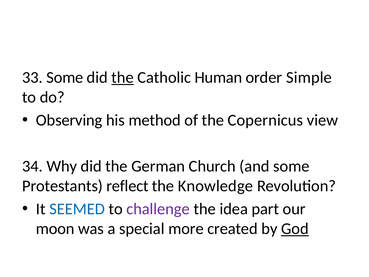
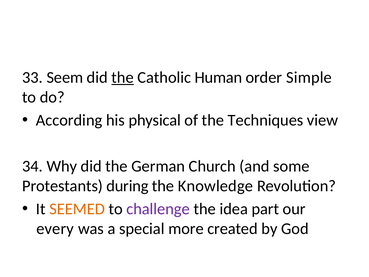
33 Some: Some -> Seem
Observing: Observing -> According
method: method -> physical
Copernicus: Copernicus -> Techniques
reflect: reflect -> during
SEEMED colour: blue -> orange
moon: moon -> every
God underline: present -> none
